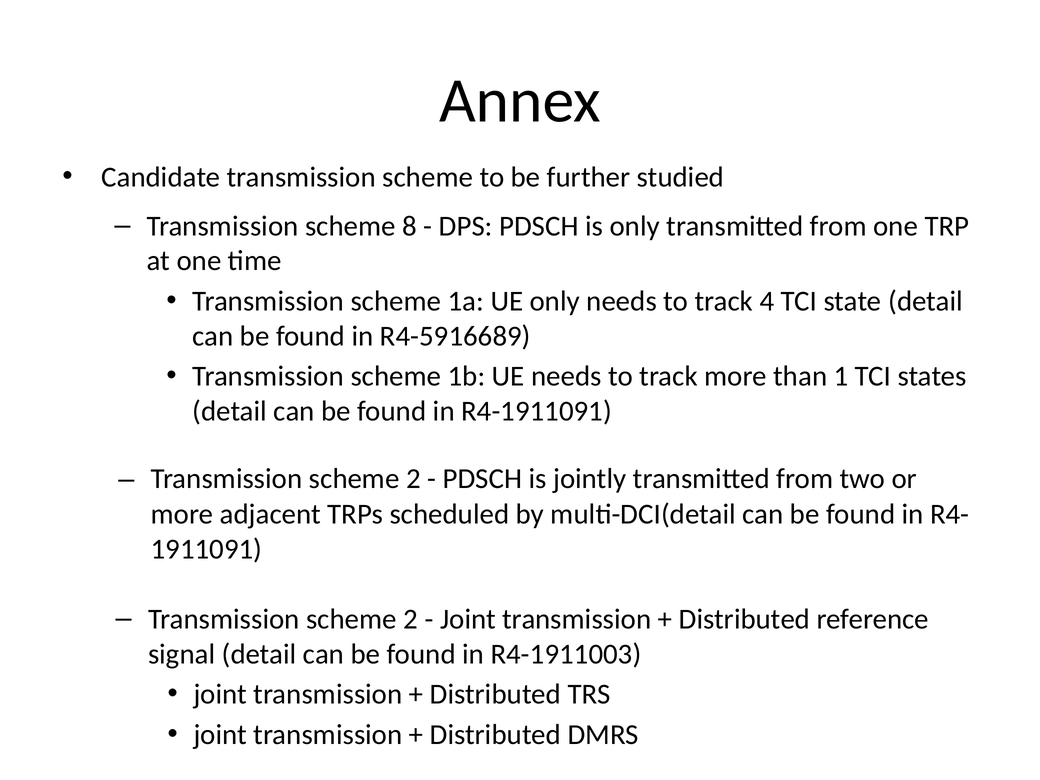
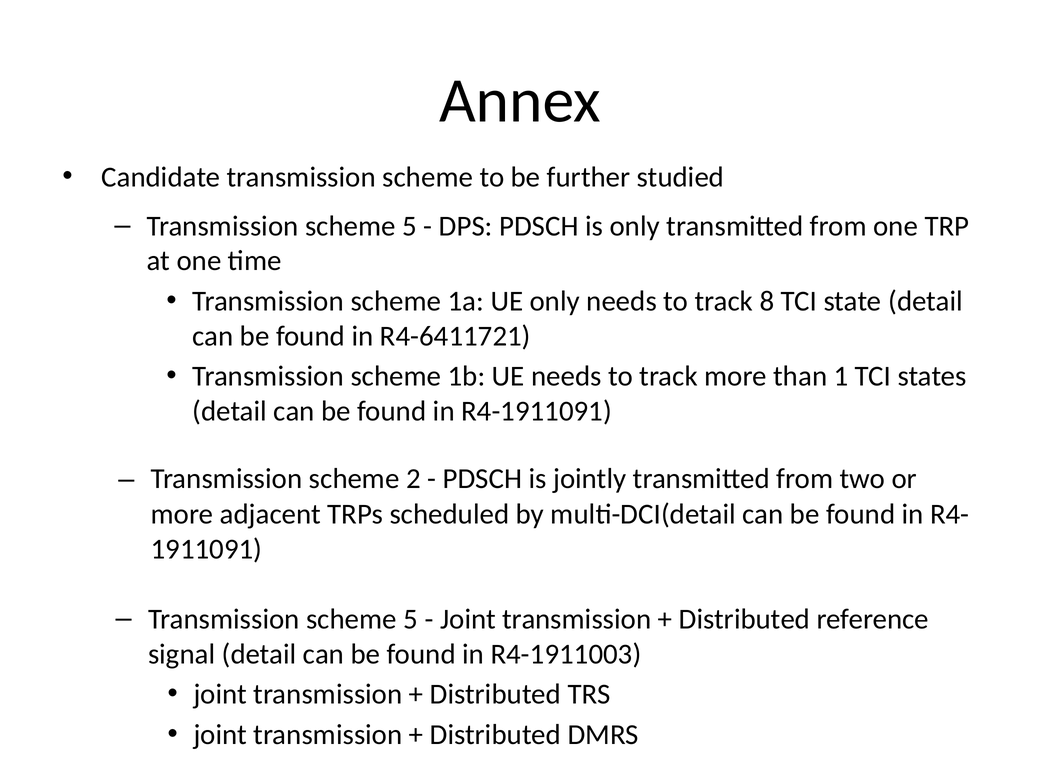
8 at (410, 226): 8 -> 5
4: 4 -> 8
R4-5916689: R4-5916689 -> R4-6411721
2 at (411, 619): 2 -> 5
